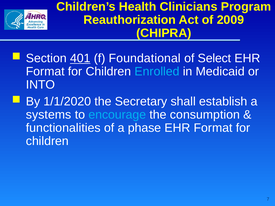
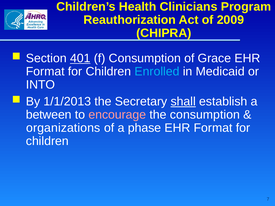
f Foundational: Foundational -> Consumption
Select: Select -> Grace
1/1/2020: 1/1/2020 -> 1/1/2013
shall underline: none -> present
systems: systems -> between
encourage colour: light blue -> pink
functionalities: functionalities -> organizations
